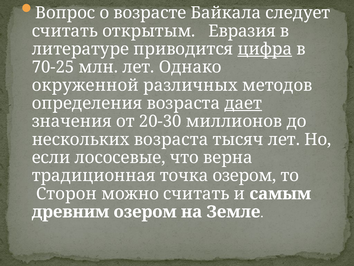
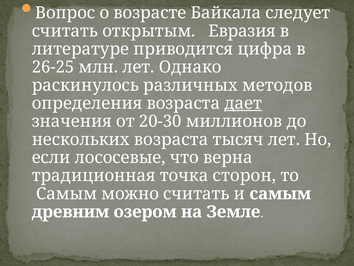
цифра underline: present -> none
70-25: 70-25 -> 26-25
окруженной: окруженной -> раскинулось
точка озером: озером -> сторон
Сторон at (67, 193): Сторон -> Самым
